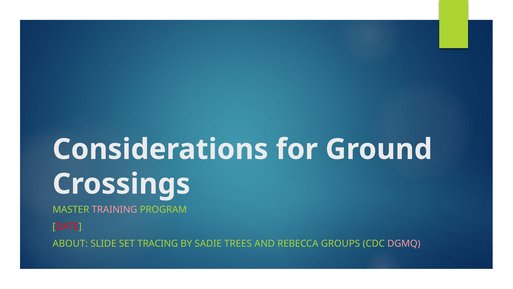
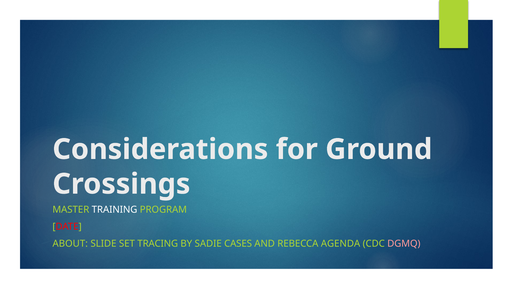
TRAINING colour: pink -> white
TREES: TREES -> CASES
GROUPS: GROUPS -> AGENDA
